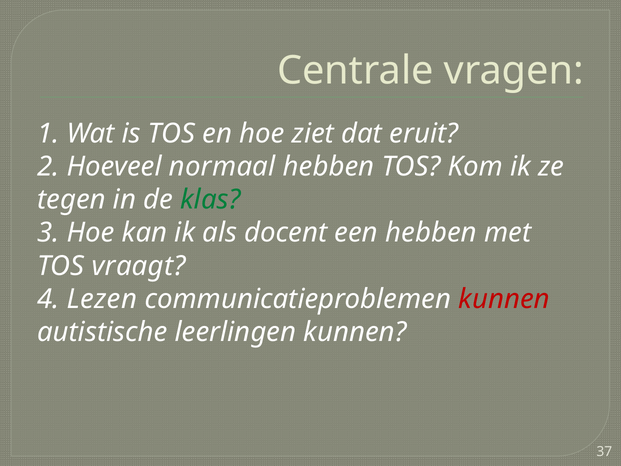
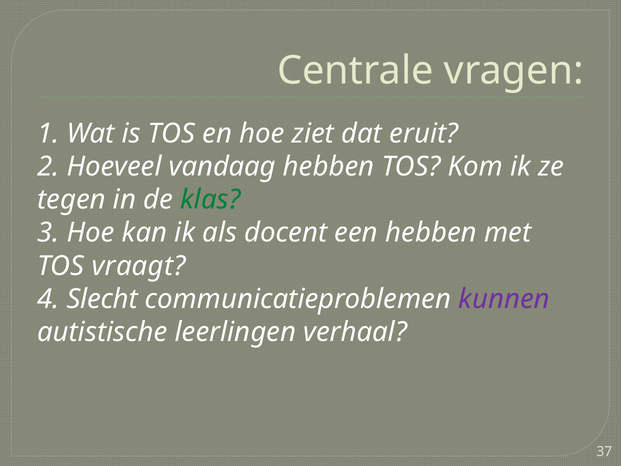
normaal: normaal -> vandaag
Lezen: Lezen -> Slecht
kunnen at (504, 299) colour: red -> purple
leerlingen kunnen: kunnen -> verhaal
